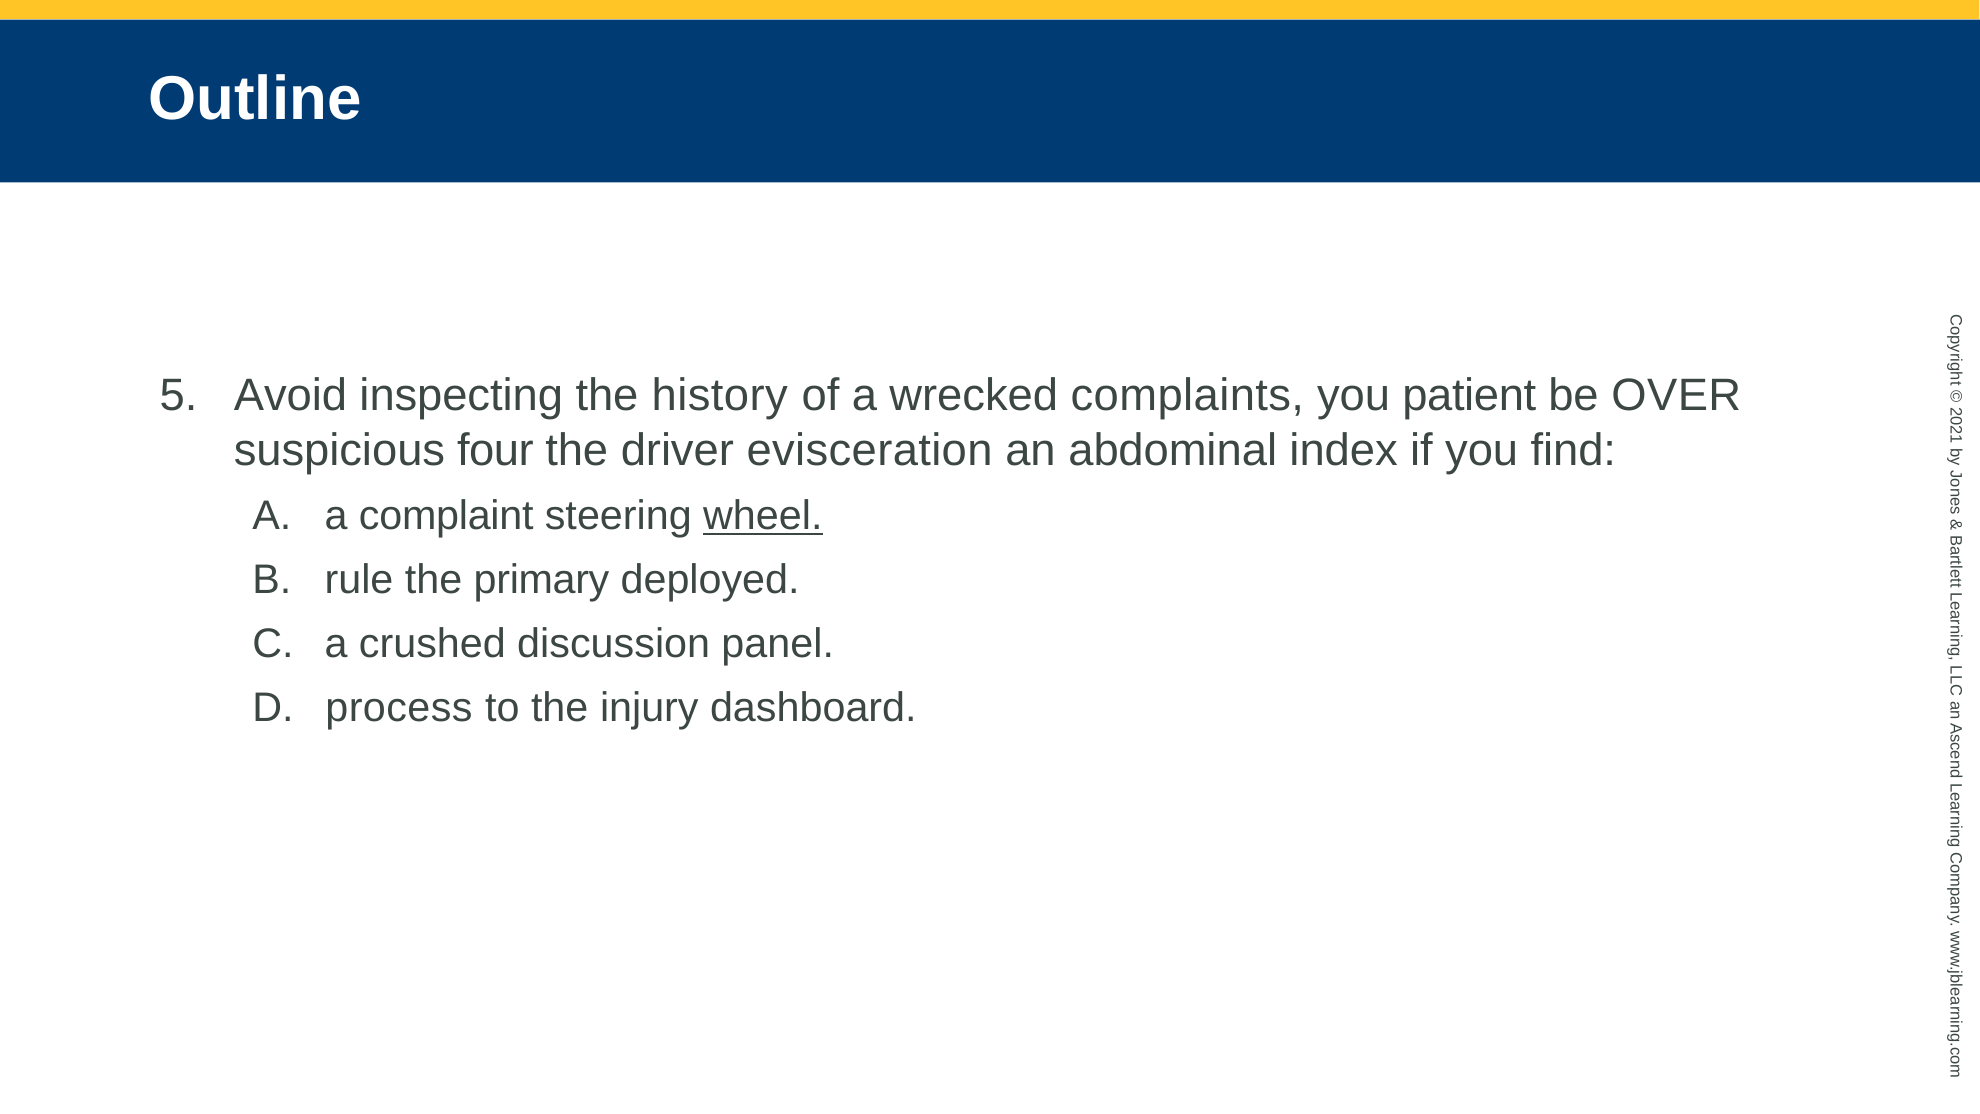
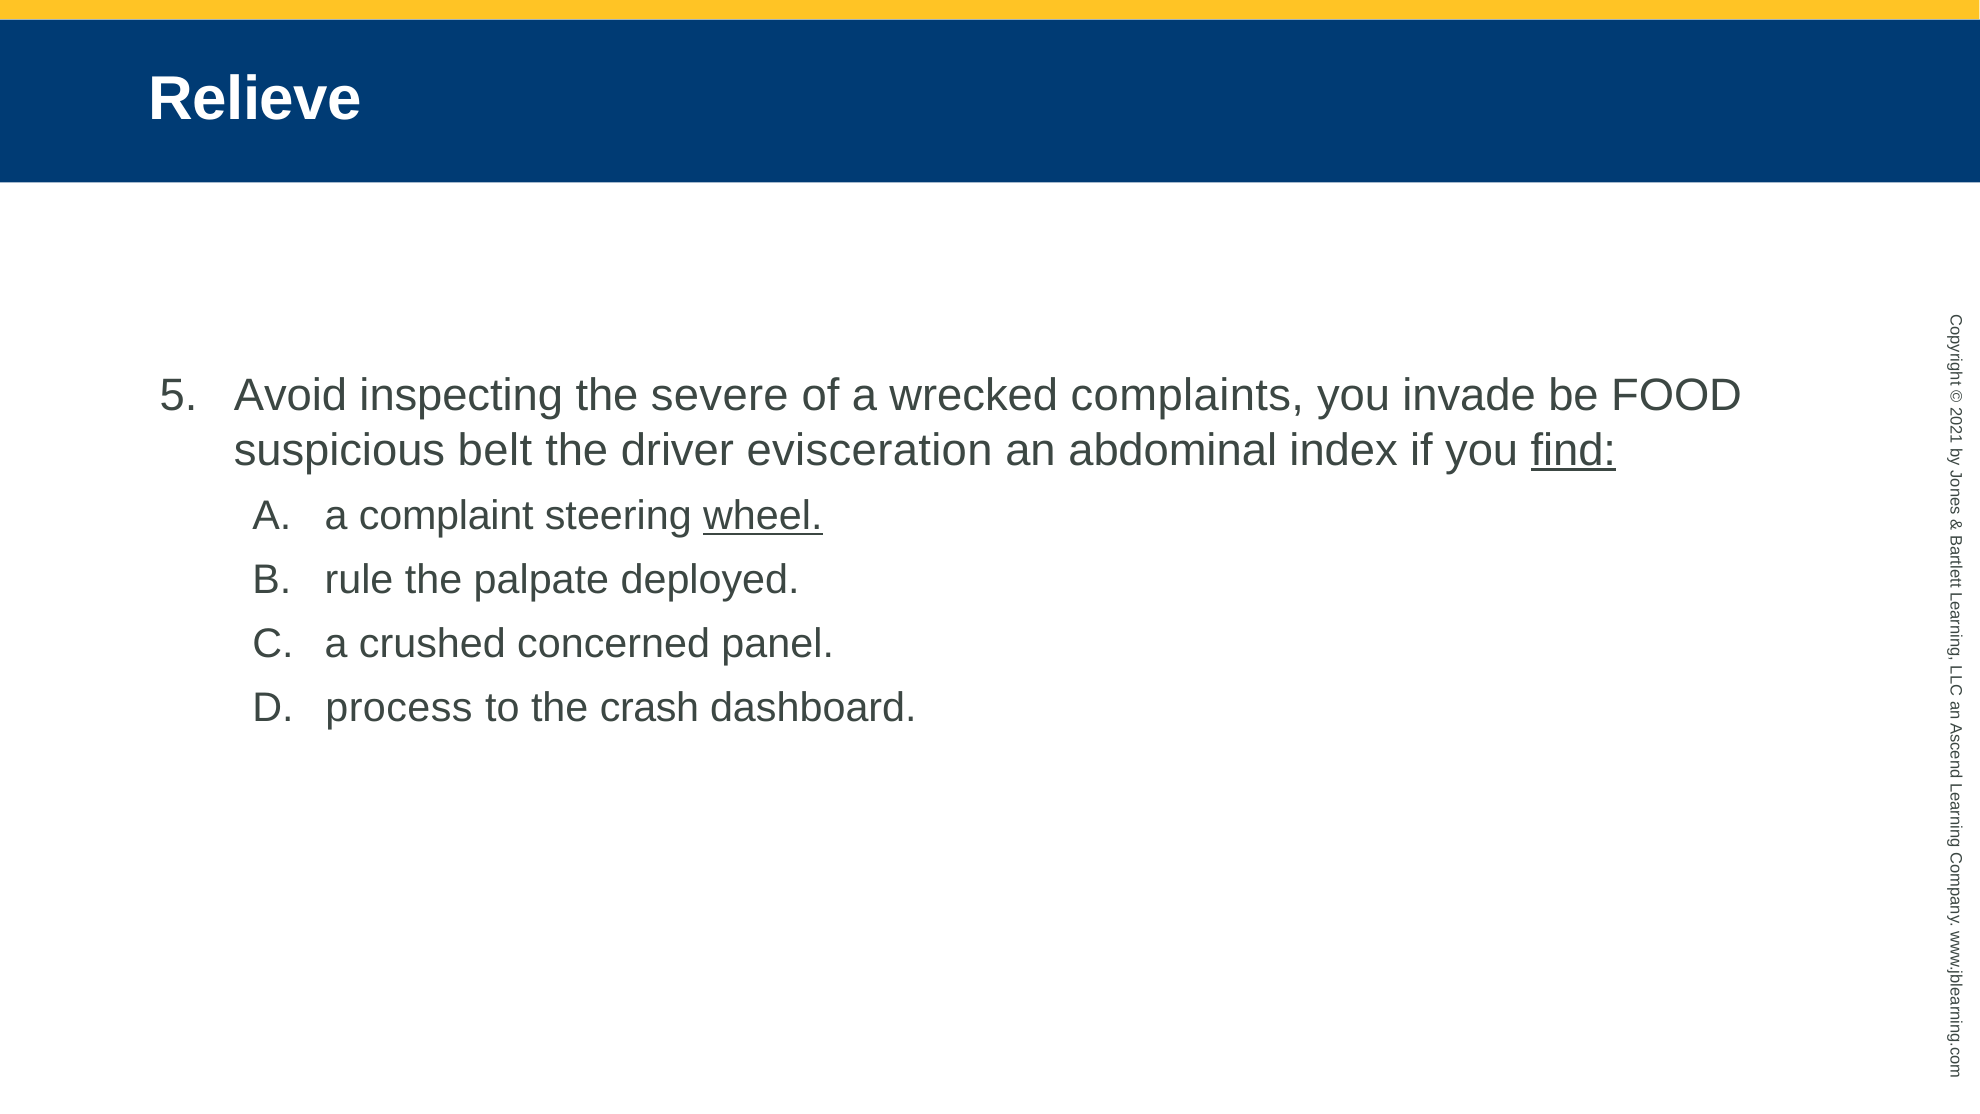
Outline: Outline -> Relieve
history: history -> severe
patient: patient -> invade
OVER: OVER -> FOOD
four: four -> belt
find underline: none -> present
primary: primary -> palpate
discussion: discussion -> concerned
injury: injury -> crash
